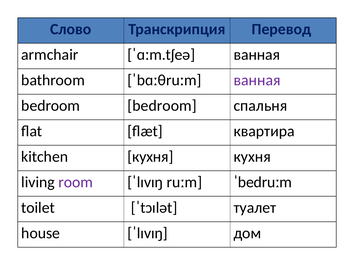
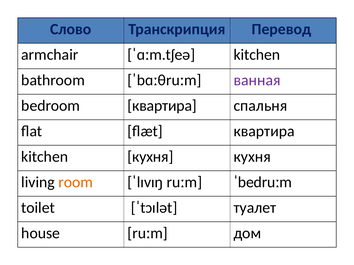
ˈɑːm.tʃeə ванная: ванная -> kitchen
bedroom bedroom: bedroom -> квартира
room colour: purple -> orange
house ˈlɪvɪŋ: ˈlɪvɪŋ -> ruːm
